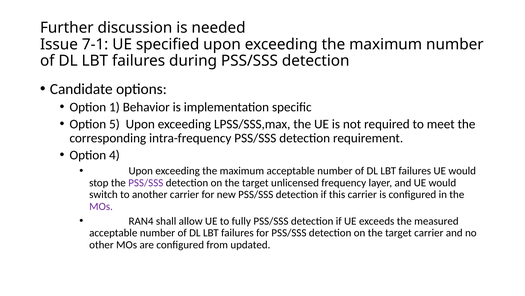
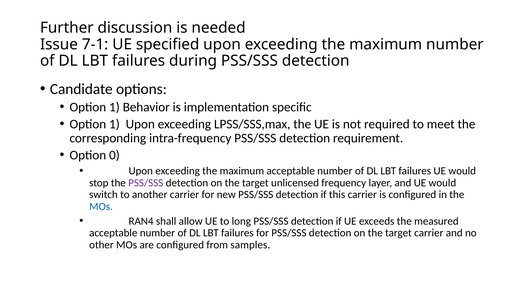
5 at (114, 124): 5 -> 1
4: 4 -> 0
MOs at (101, 206) colour: purple -> blue
fully: fully -> long
updated: updated -> samples
